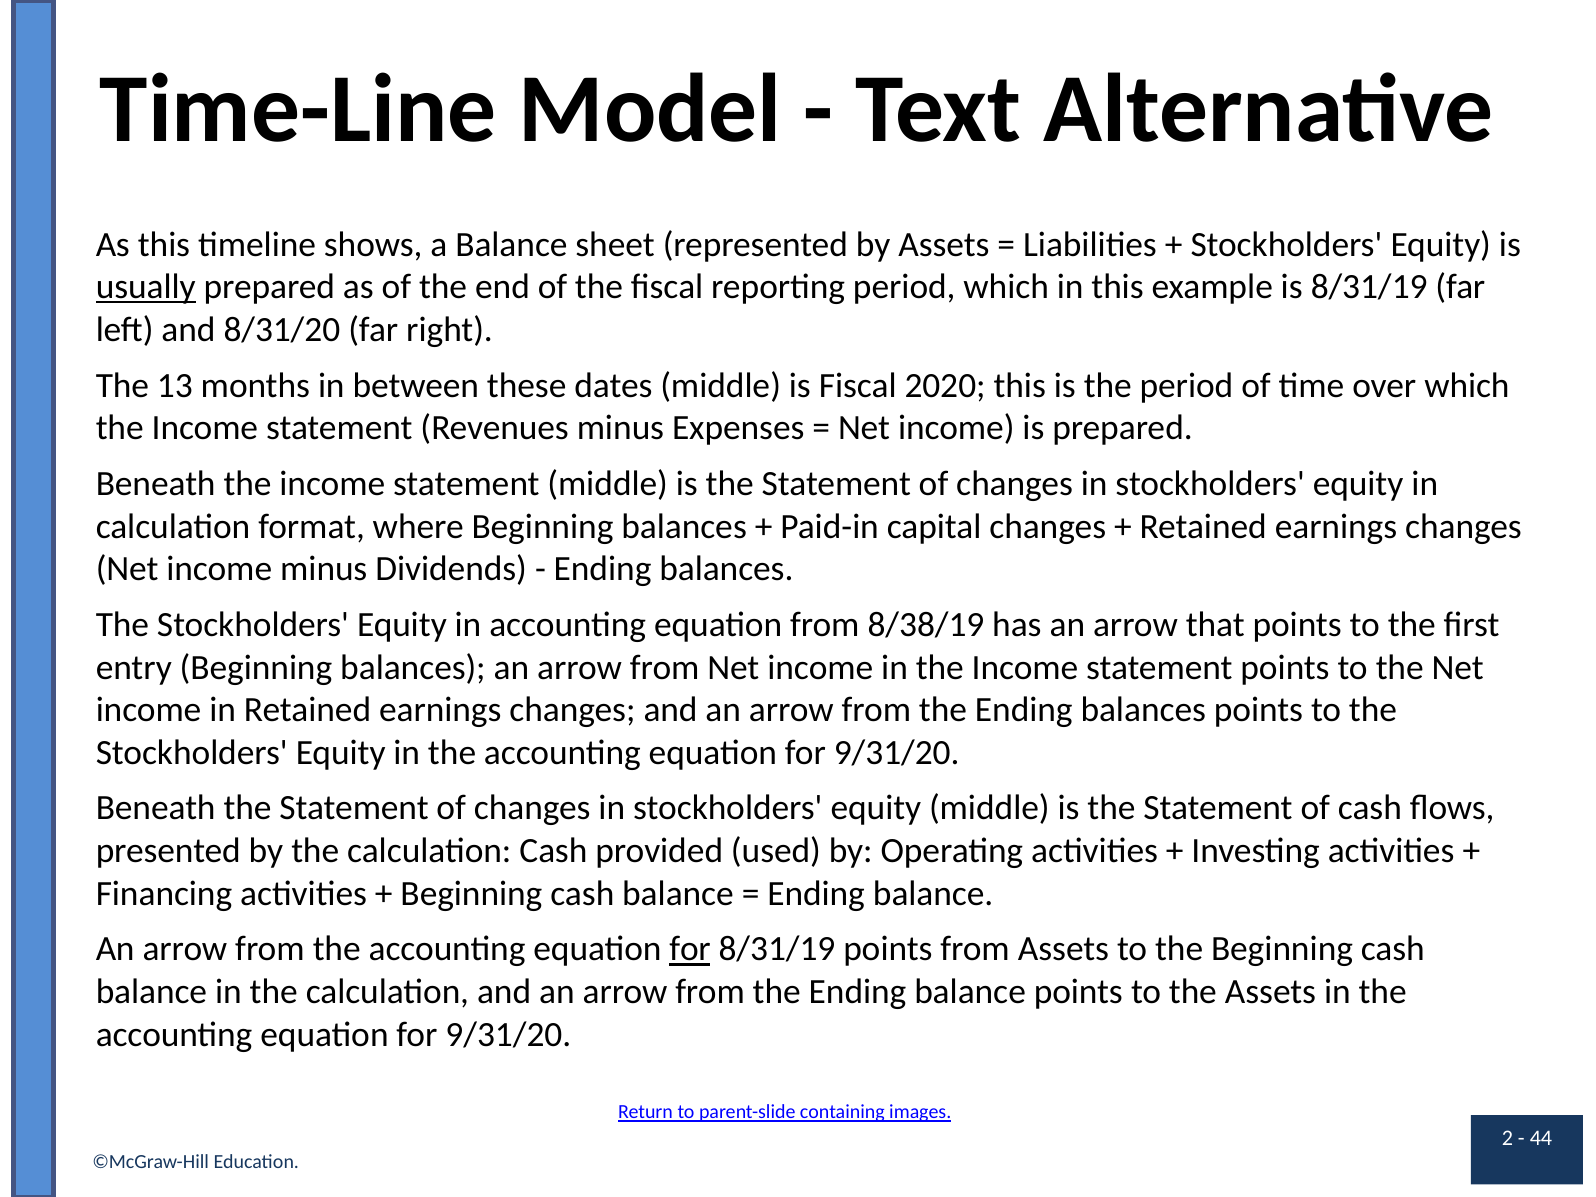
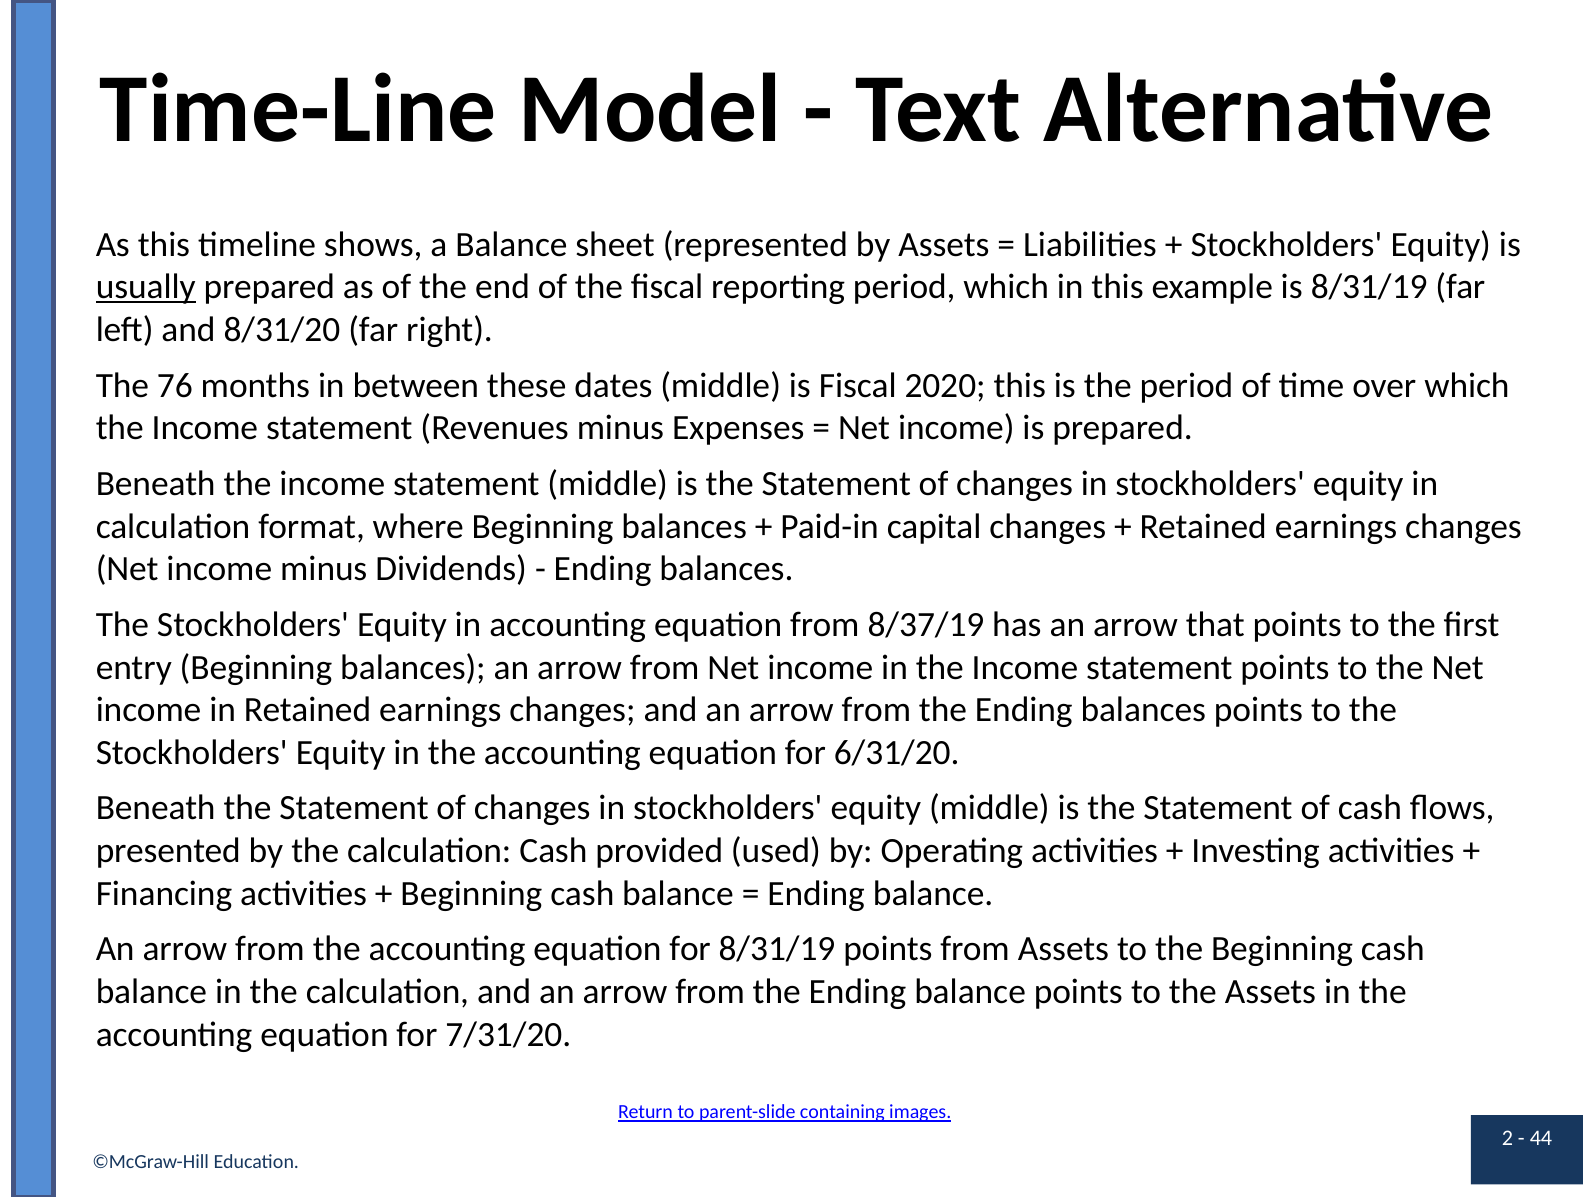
13: 13 -> 76
8/38/19: 8/38/19 -> 8/37/19
9/31/20 at (897, 752): 9/31/20 -> 6/31/20
for at (690, 949) underline: present -> none
9/31/20 at (508, 1034): 9/31/20 -> 7/31/20
